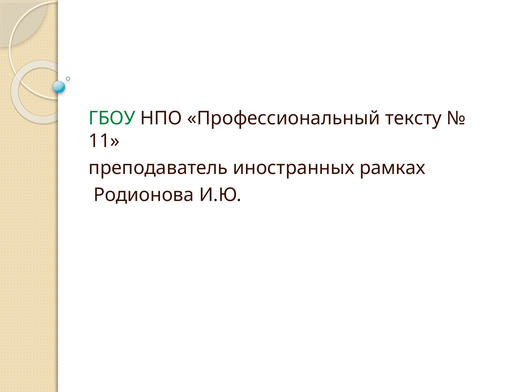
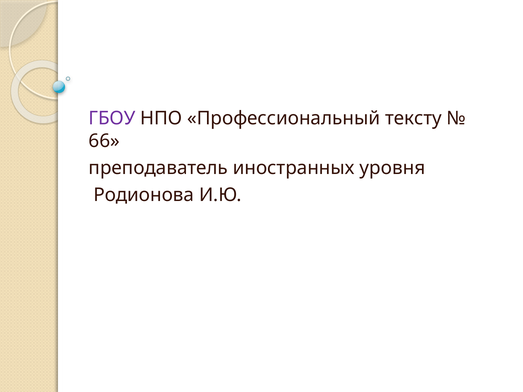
ГБОУ colour: green -> purple
11: 11 -> 66
рамках: рамках -> уровня
